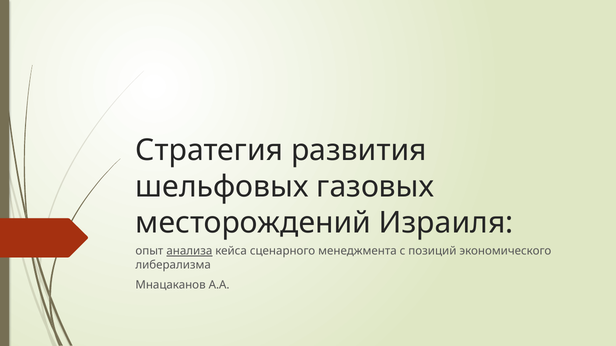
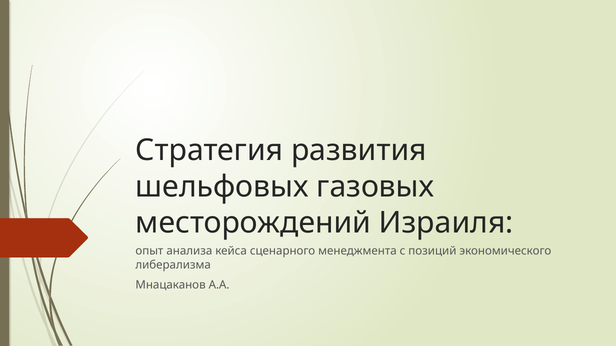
анализа underline: present -> none
